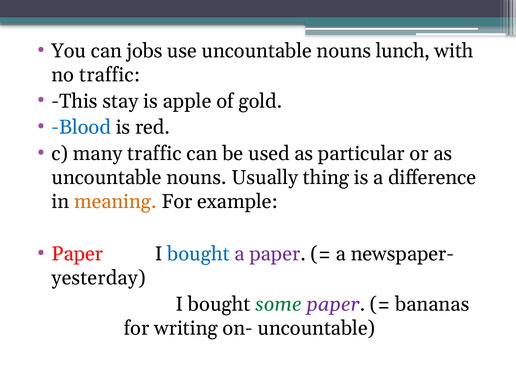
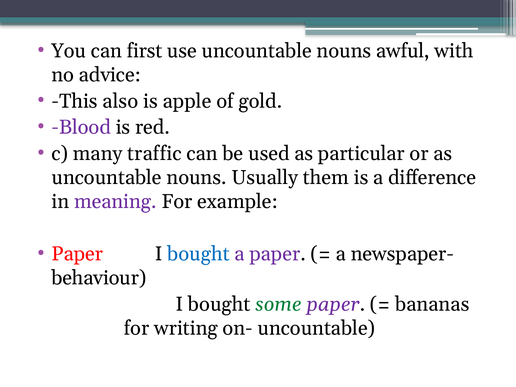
jobs: jobs -> first
lunch: lunch -> awful
no traffic: traffic -> advice
stay: stay -> also
Blood colour: blue -> purple
thing: thing -> them
meaning colour: orange -> purple
yesterday: yesterday -> behaviour
